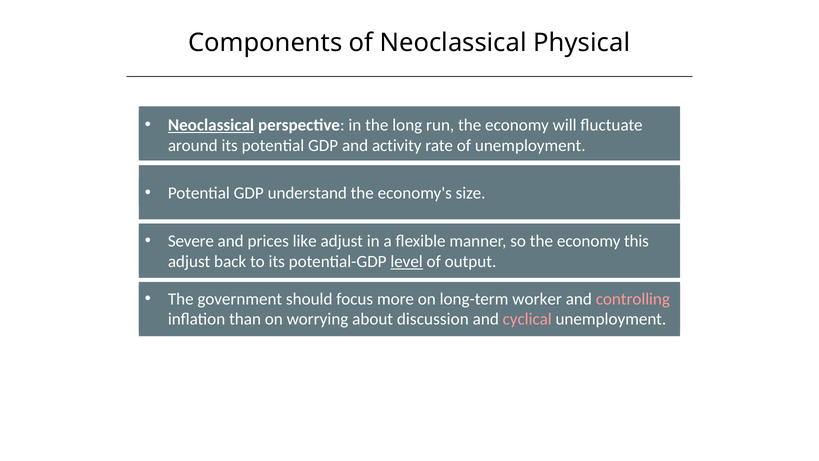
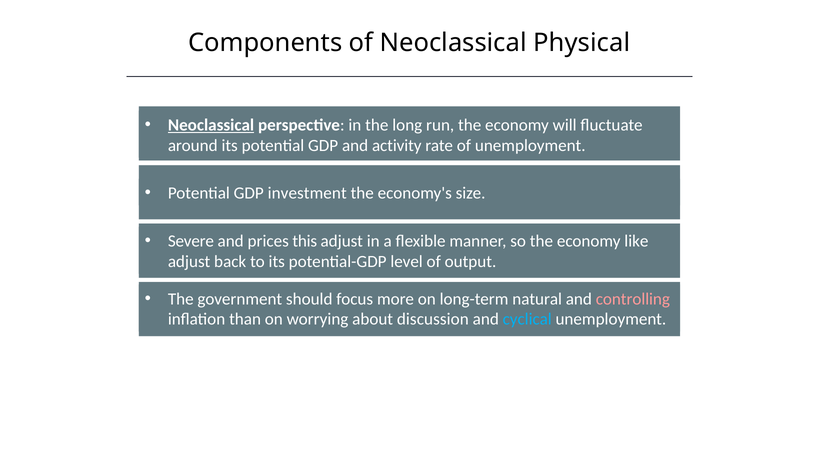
understand: understand -> investment
like: like -> this
this: this -> like
level underline: present -> none
worker: worker -> natural
cyclical colour: pink -> light blue
